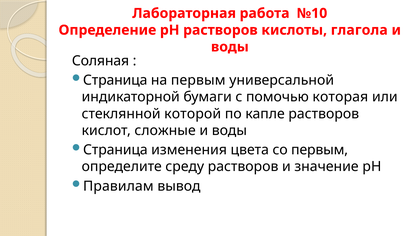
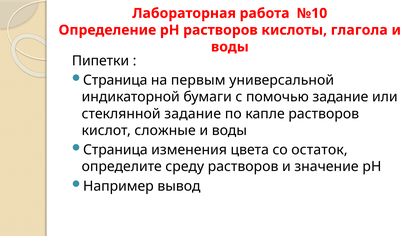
Соляная: Соляная -> Пипетки
помочью которая: которая -> задание
стеклянной которой: которой -> задание
со первым: первым -> остаток
Правилам: Правилам -> Например
